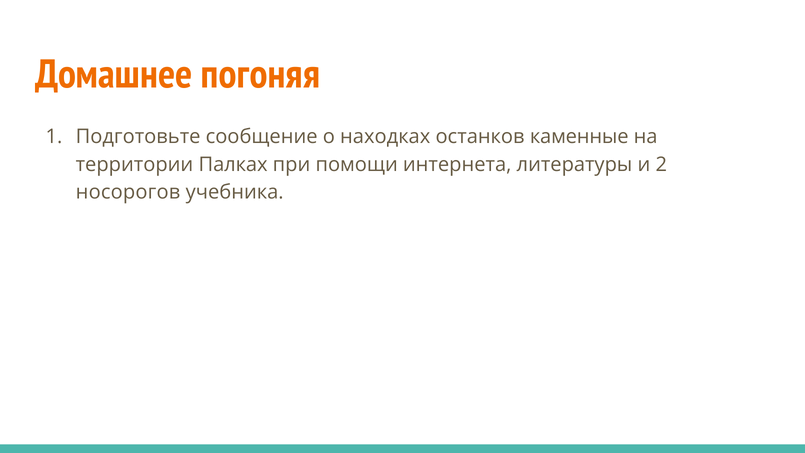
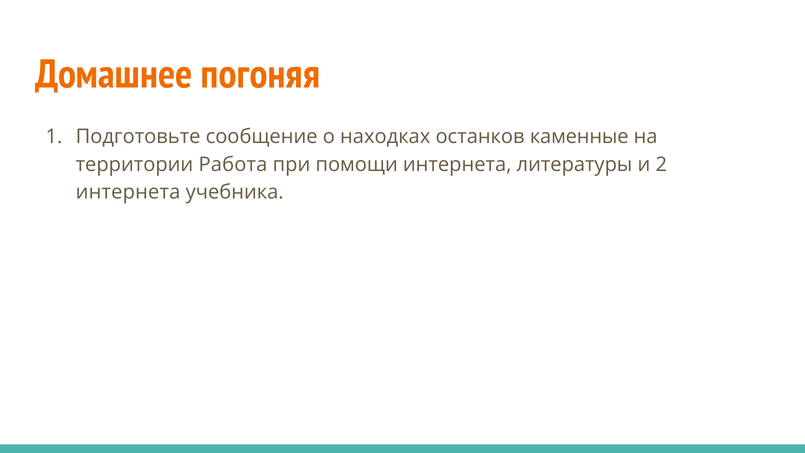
Палках: Палках -> Работа
носорогов at (128, 192): носорогов -> интернета
